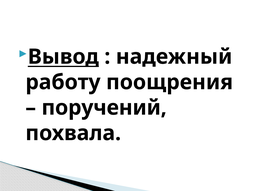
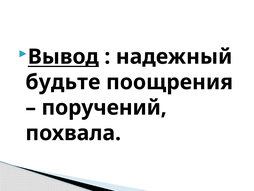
работу: работу -> будьте
